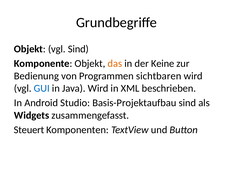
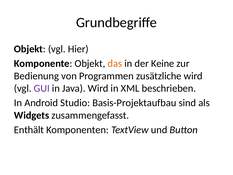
vgl Sind: Sind -> Hier
sichtbaren: sichtbaren -> zusätzliche
GUI colour: blue -> purple
Steuert: Steuert -> Enthält
